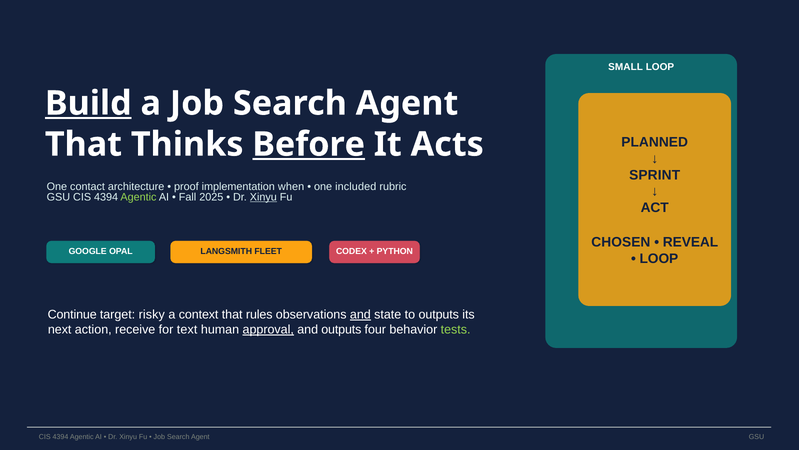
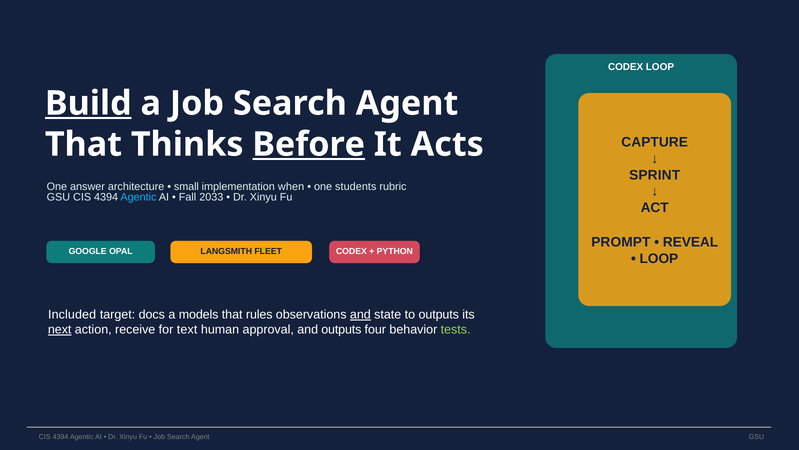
SMALL at (626, 67): SMALL -> CODEX
PLANNED: PLANNED -> CAPTURE
contact: contact -> answer
proof: proof -> small
included: included -> students
Agentic at (139, 197) colour: light green -> light blue
2025: 2025 -> 2033
Xinyu at (263, 197) underline: present -> none
CHOSEN: CHOSEN -> PROMPT
Continue: Continue -> Included
risky: risky -> docs
context: context -> models
next underline: none -> present
approval underline: present -> none
